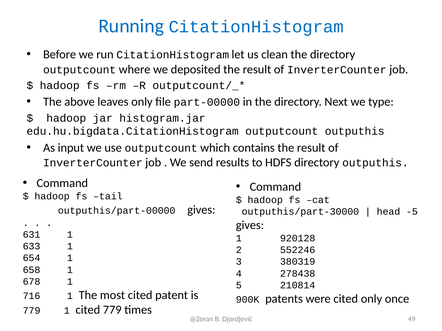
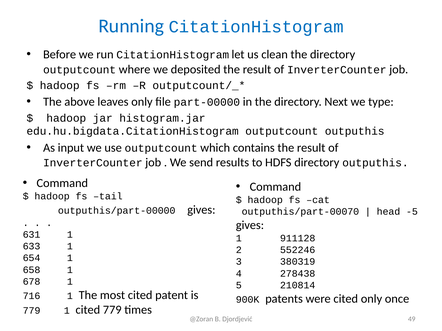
outputhis/part-30000: outputhis/part-30000 -> outputhis/part-00070
920128: 920128 -> 911128
